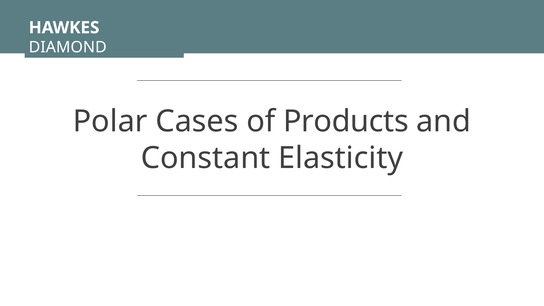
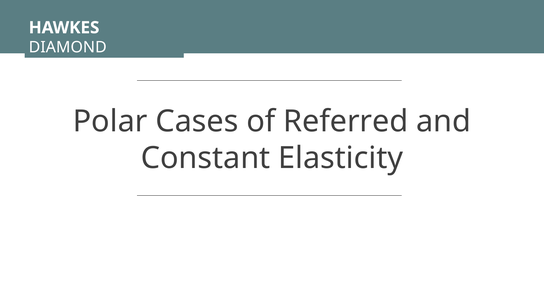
Products: Products -> Referred
